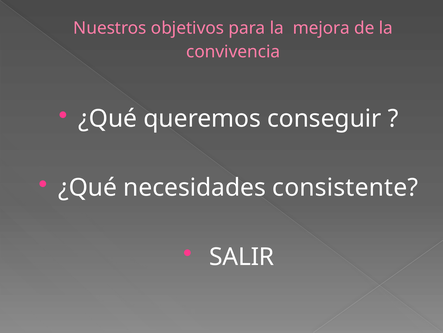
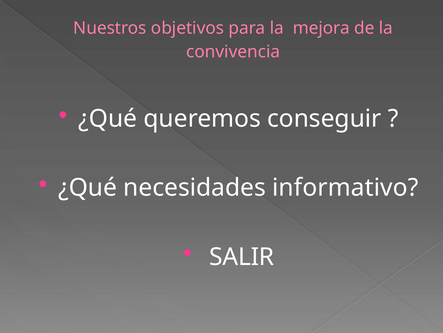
consistente: consistente -> informativo
